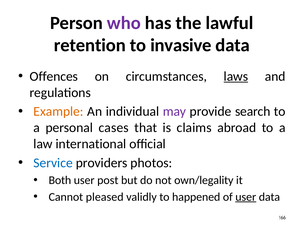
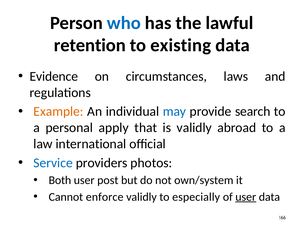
who colour: purple -> blue
invasive: invasive -> existing
Offences: Offences -> Evidence
laws underline: present -> none
may colour: purple -> blue
cases: cases -> apply
is claims: claims -> validly
own/legality: own/legality -> own/system
pleased: pleased -> enforce
happened: happened -> especially
